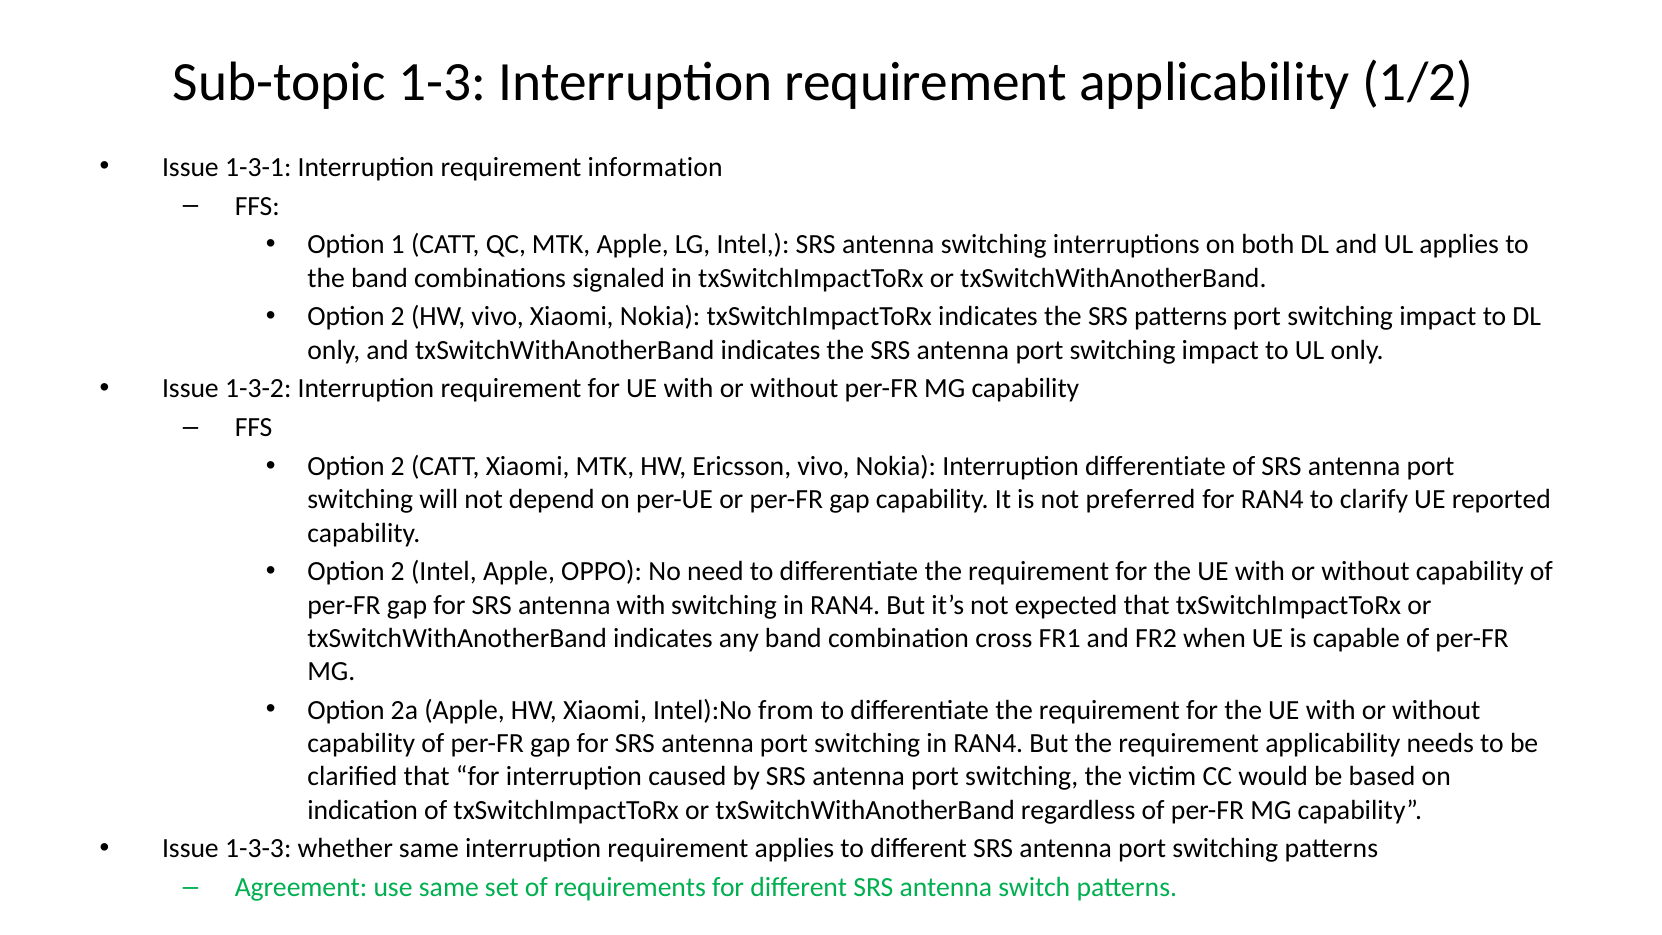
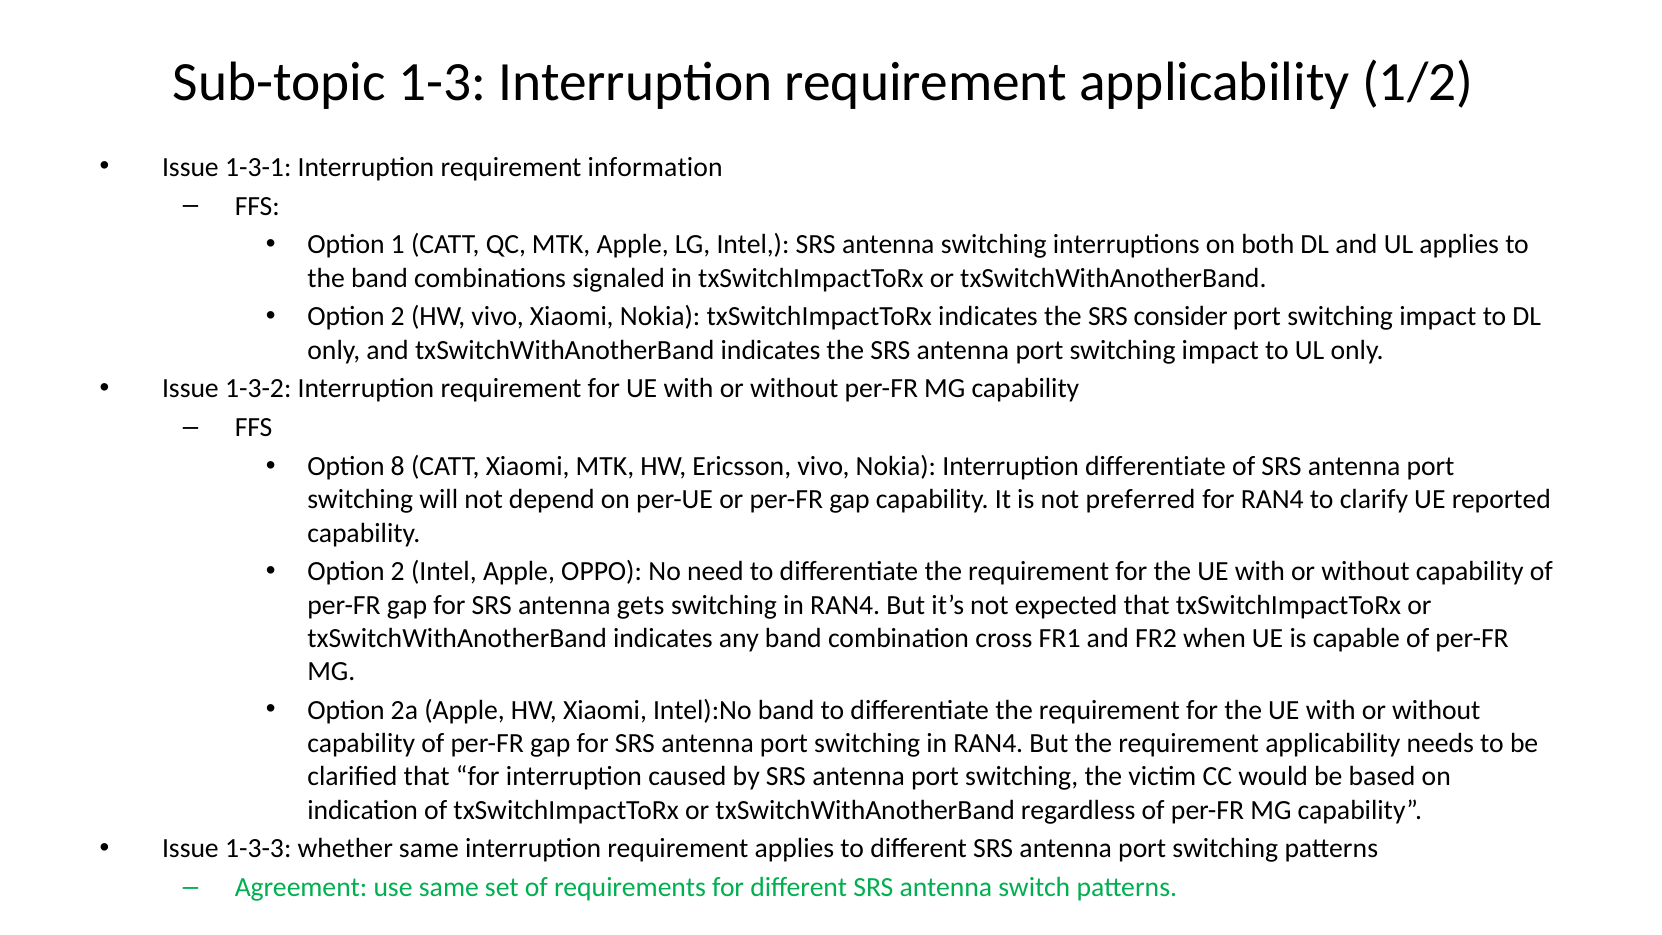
SRS patterns: patterns -> consider
2 at (398, 466): 2 -> 8
antenna with: with -> gets
Intel):No from: from -> band
